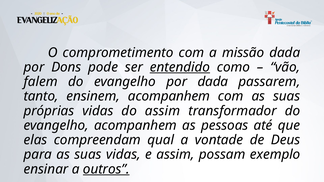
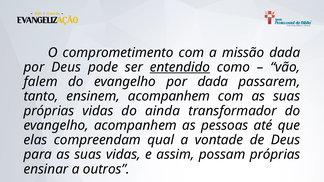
por Dons: Dons -> Deus
do assim: assim -> ainda
possam exemplo: exemplo -> próprias
outros underline: present -> none
